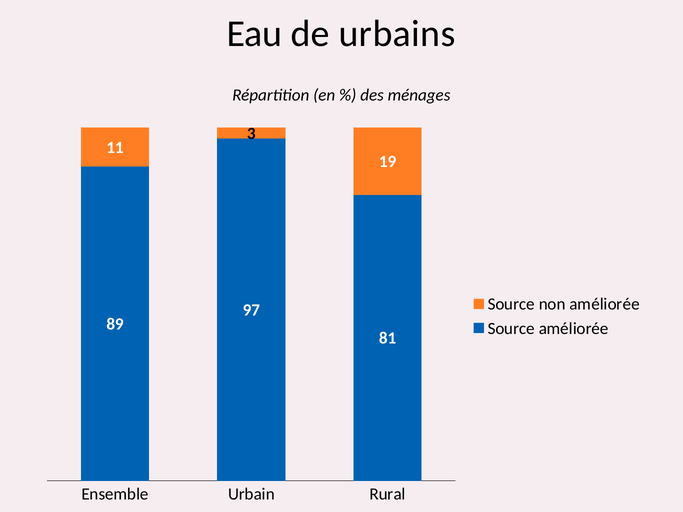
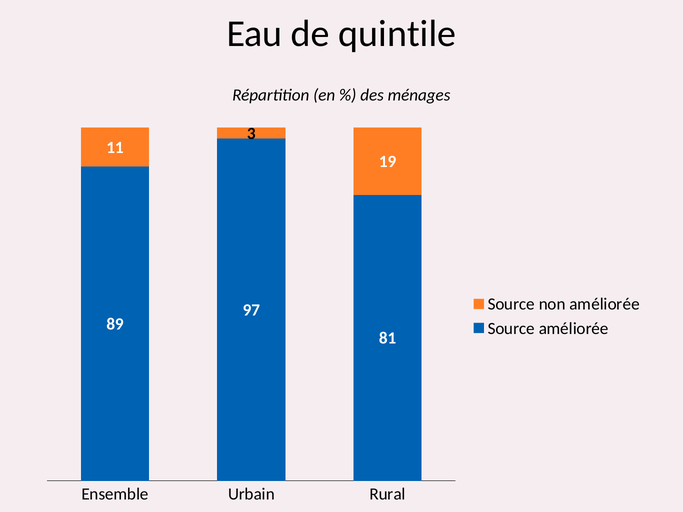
urbains: urbains -> quintile
